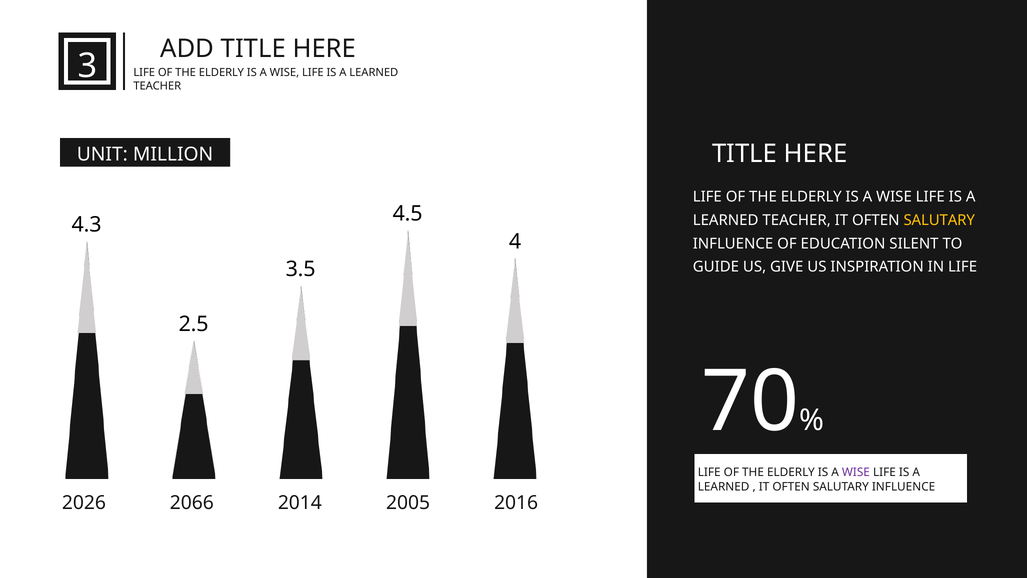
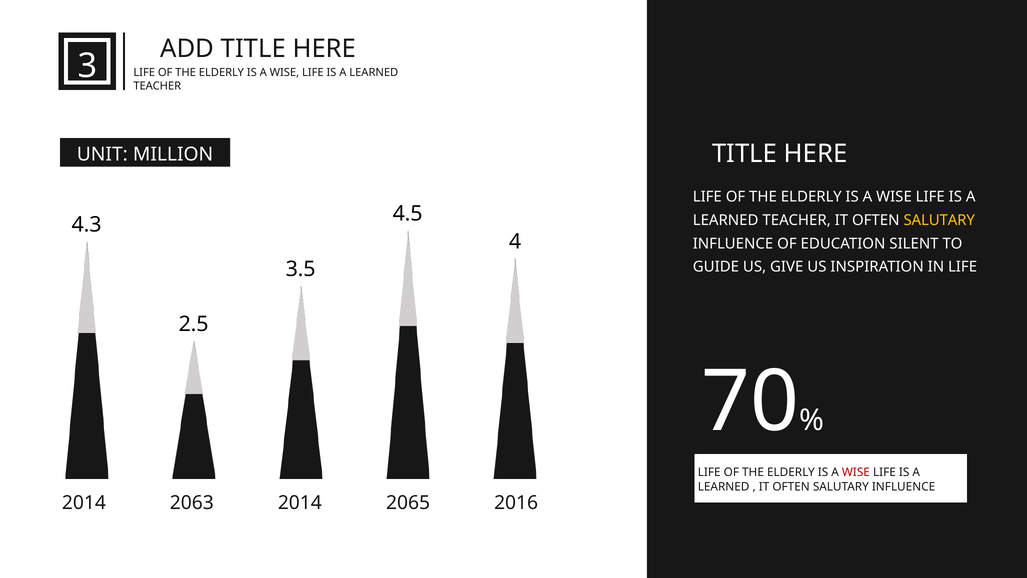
WISE at (856, 472) colour: purple -> red
2026 at (84, 503): 2026 -> 2014
2066: 2066 -> 2063
2005: 2005 -> 2065
